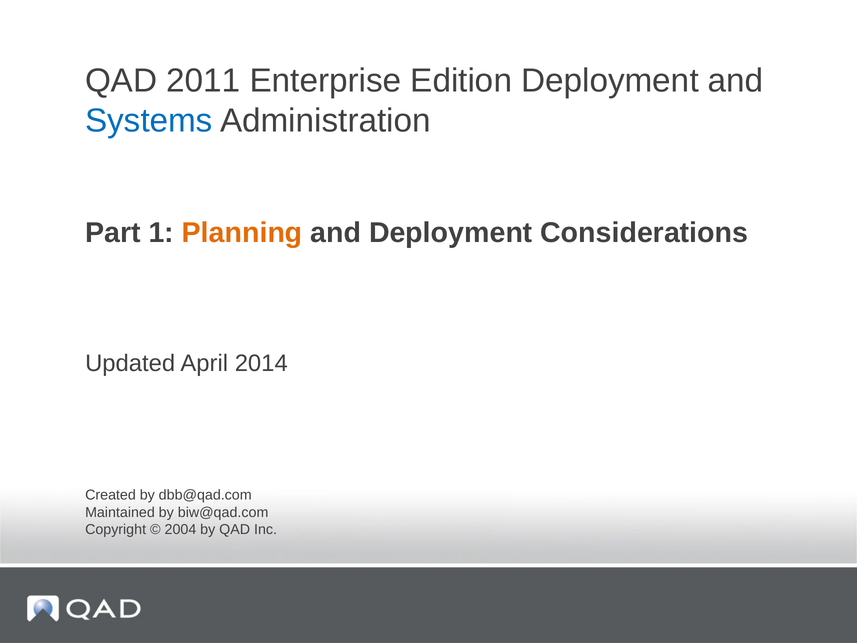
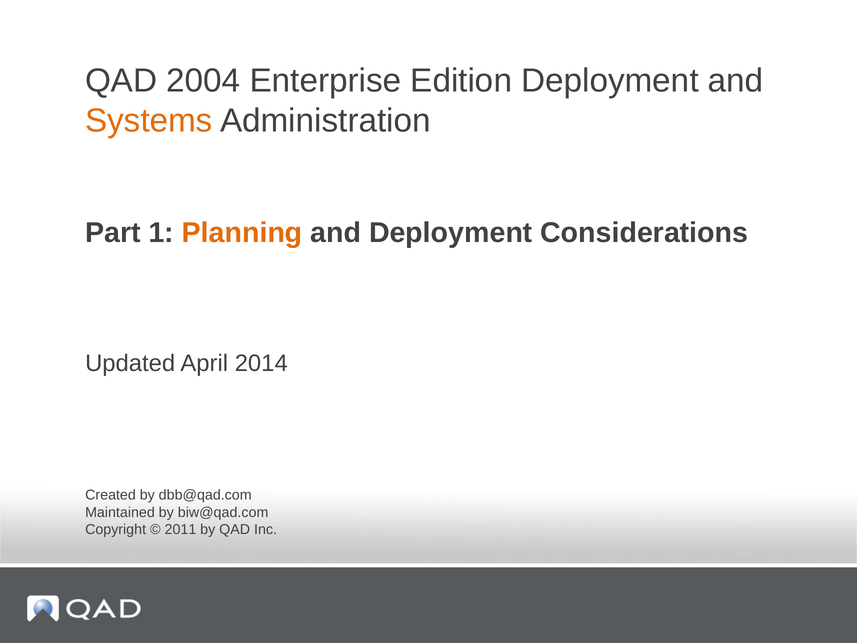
2011: 2011 -> 2004
Systems colour: blue -> orange
2004: 2004 -> 2011
